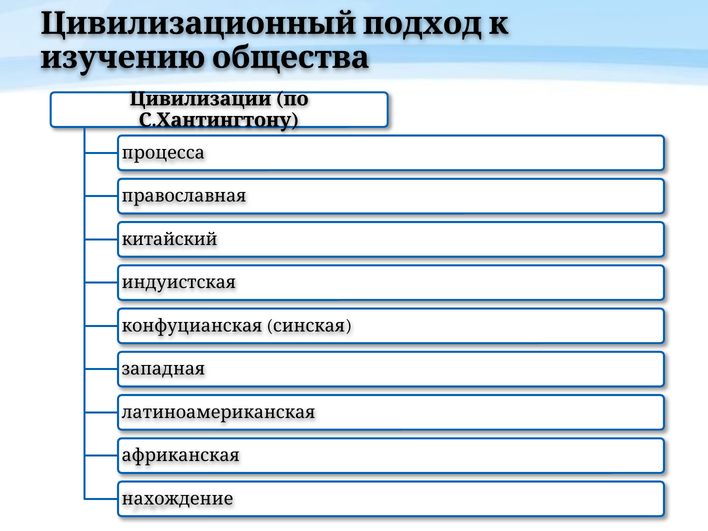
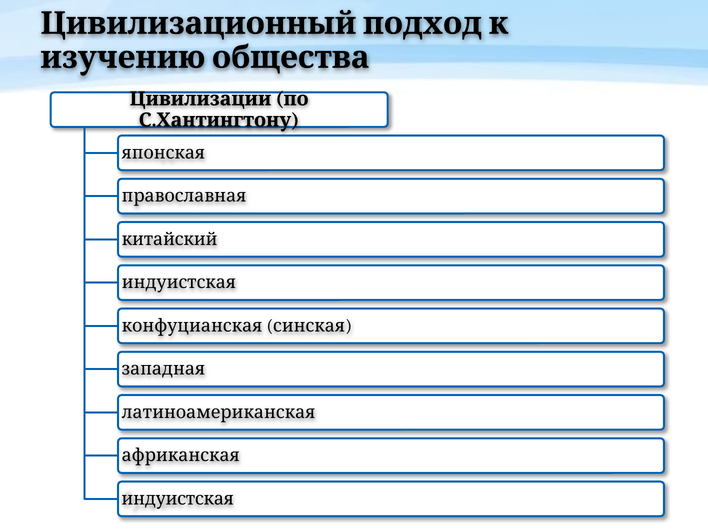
процесса: процесса -> японская
нахождение at (178, 499): нахождение -> индуистская
